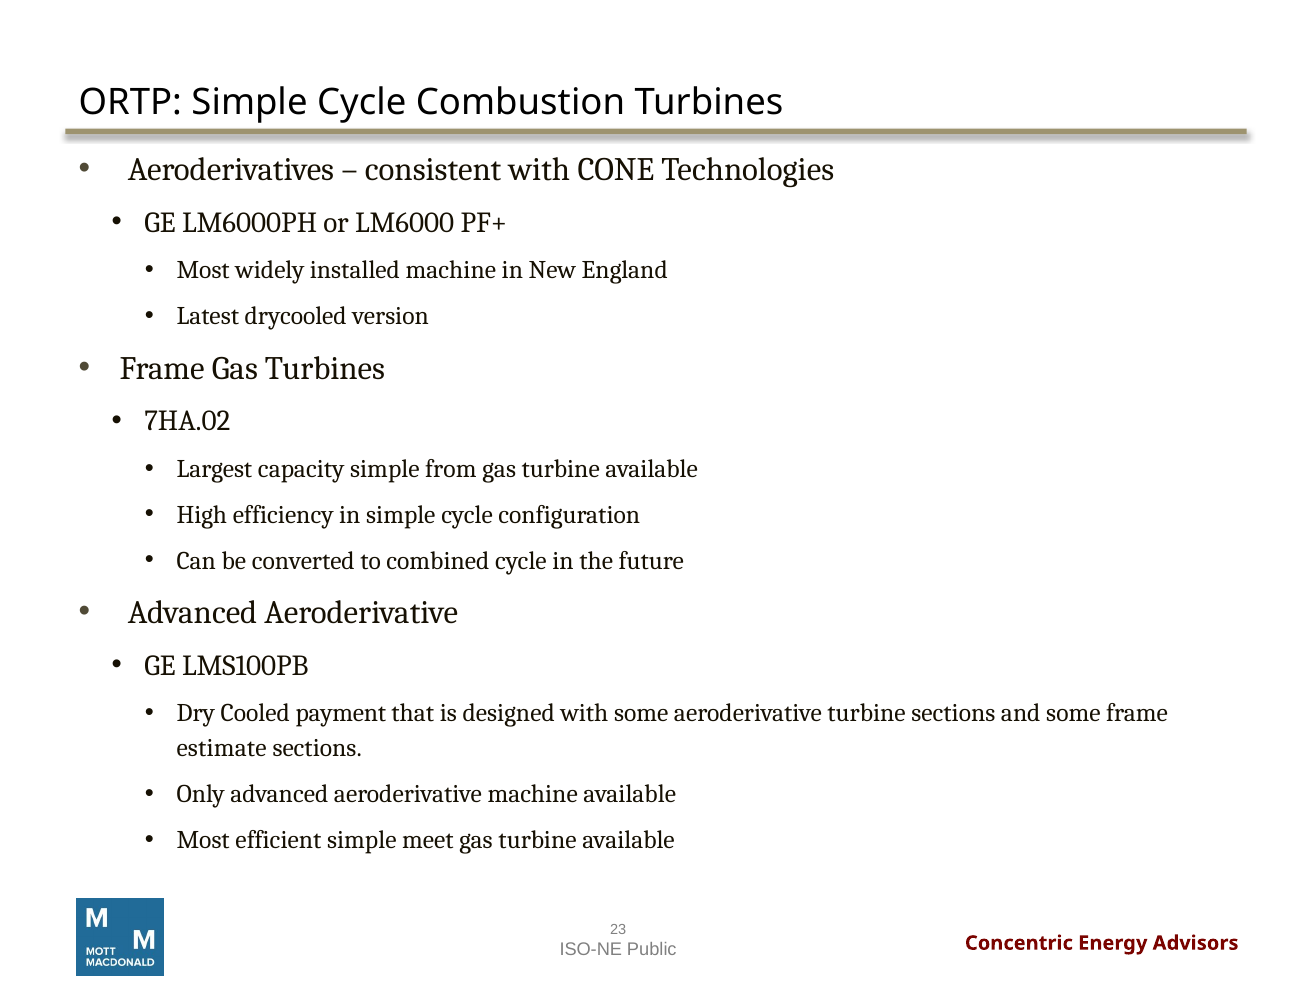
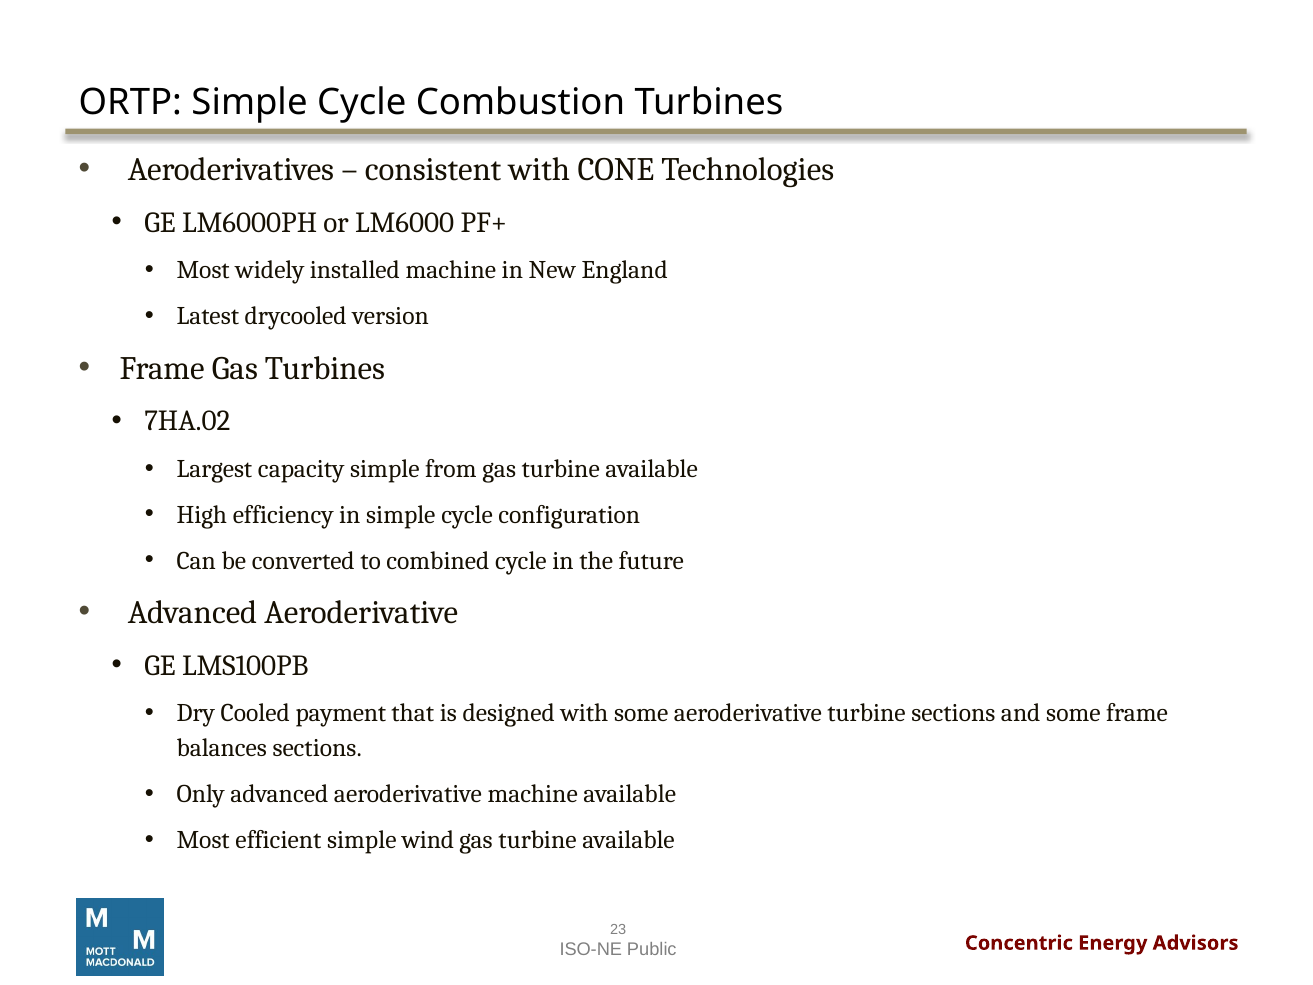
estimate: estimate -> balances
meet: meet -> wind
